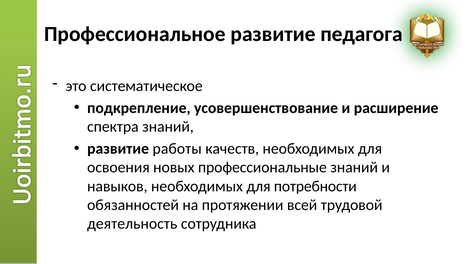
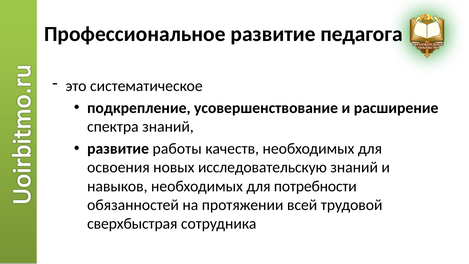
профессиональные: профессиональные -> исследовательскую
деятельность: деятельность -> сверхбыстрая
